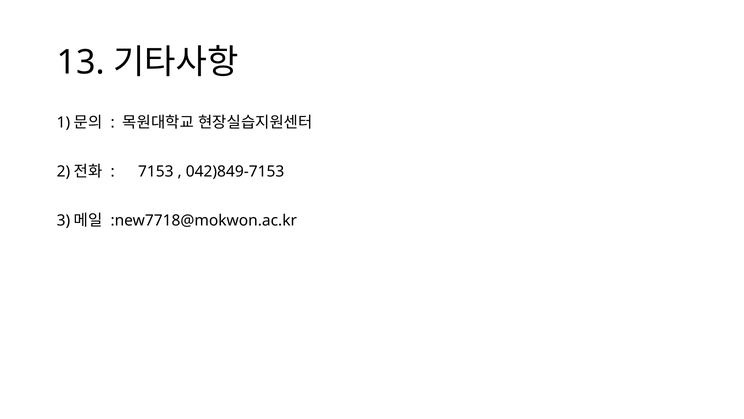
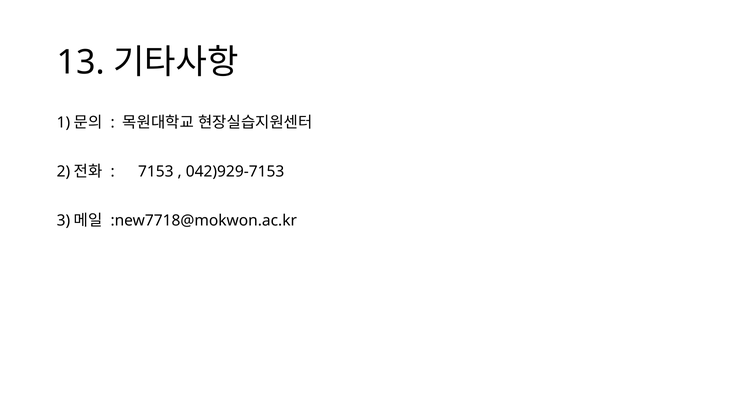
042)849-7153: 042)849-7153 -> 042)929-7153
